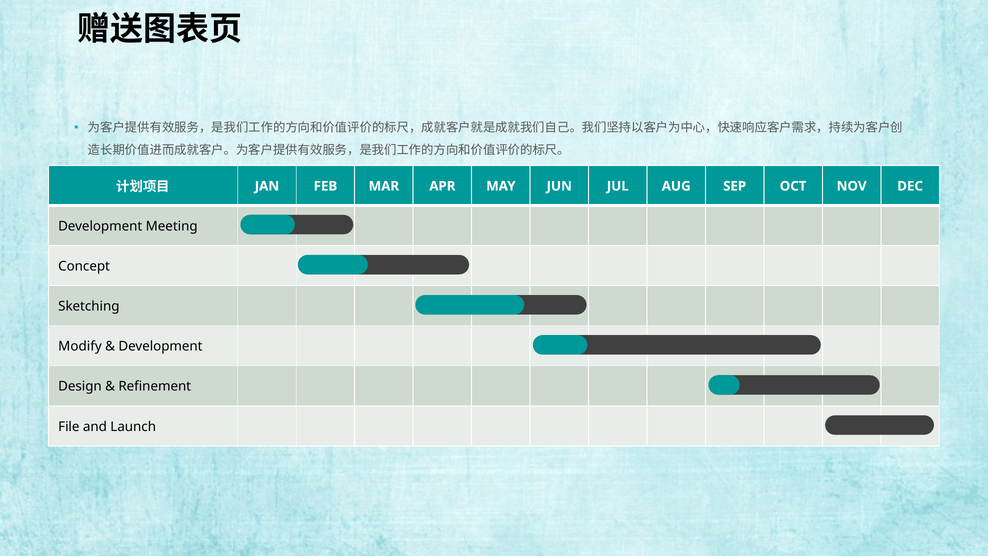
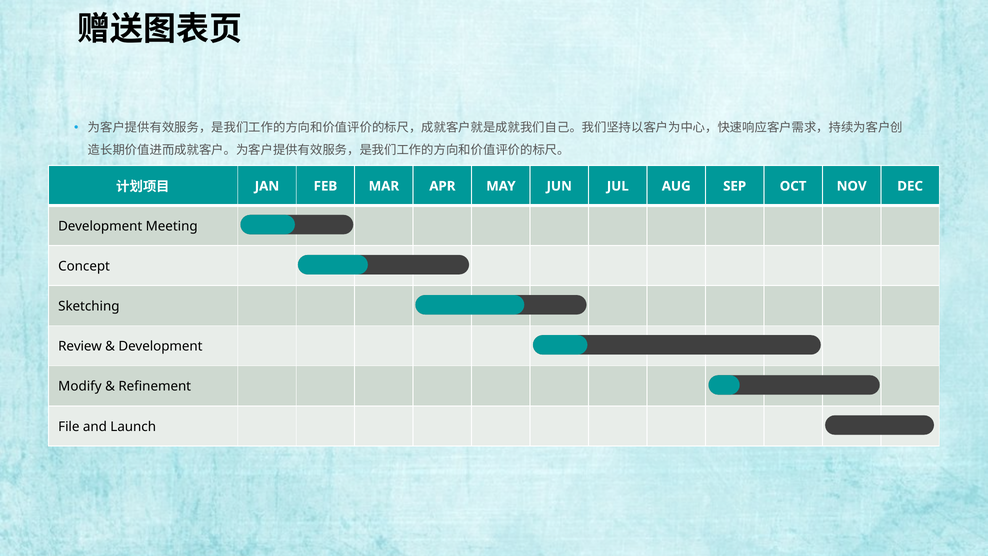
Modify: Modify -> Review
Design: Design -> Modify
